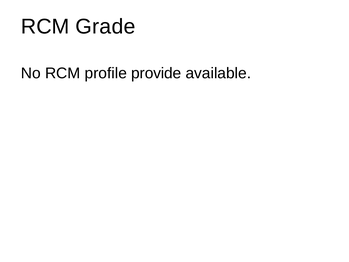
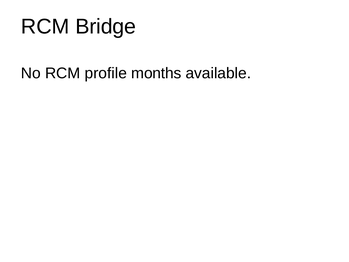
Grade: Grade -> Bridge
provide: provide -> months
